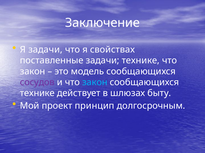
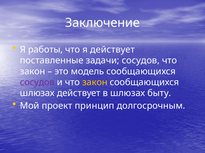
Я задачи: задачи -> работы
я свойствах: свойствах -> действует
задачи технике: технике -> сосудов
закон at (95, 83) colour: light blue -> yellow
технике at (37, 94): технике -> шлюзах
